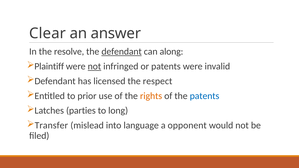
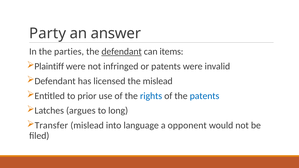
Clear: Clear -> Party
resolve: resolve -> parties
along: along -> items
not at (94, 66) underline: present -> none
the respect: respect -> mislead
rights colour: orange -> blue
parties: parties -> argues
